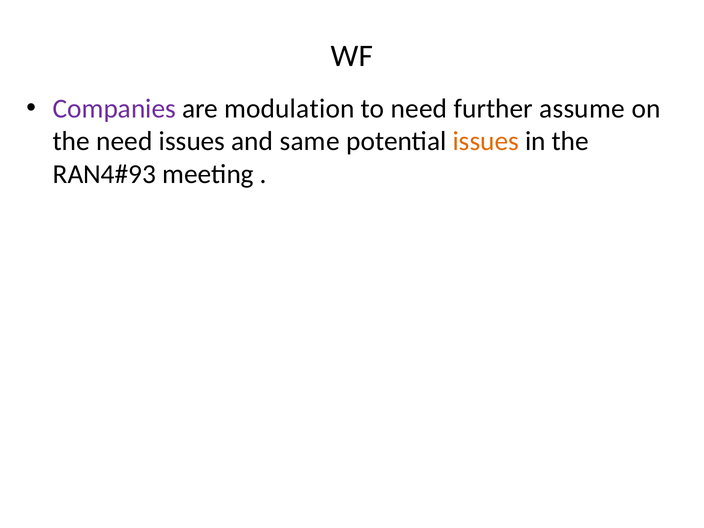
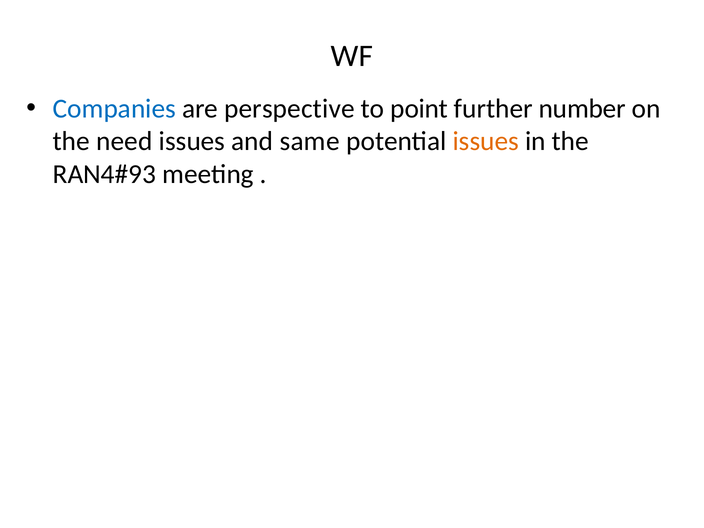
Companies colour: purple -> blue
modulation: modulation -> perspective
to need: need -> point
assume: assume -> number
